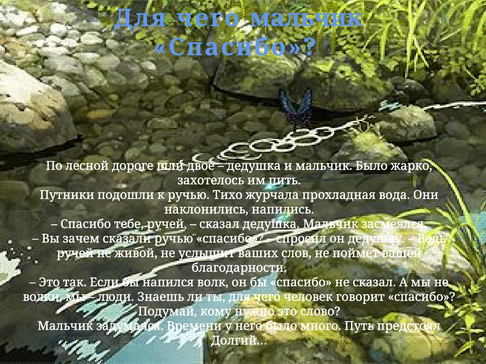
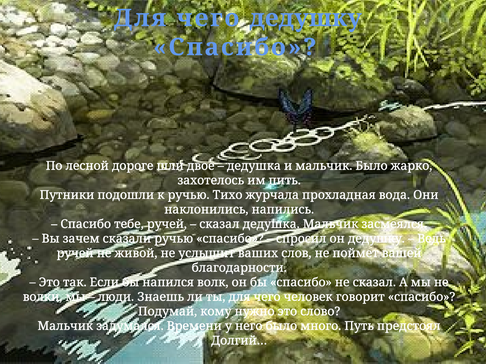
чего мальчик: мальчик -> дедушку
